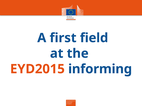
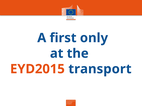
field: field -> only
informing: informing -> transport
